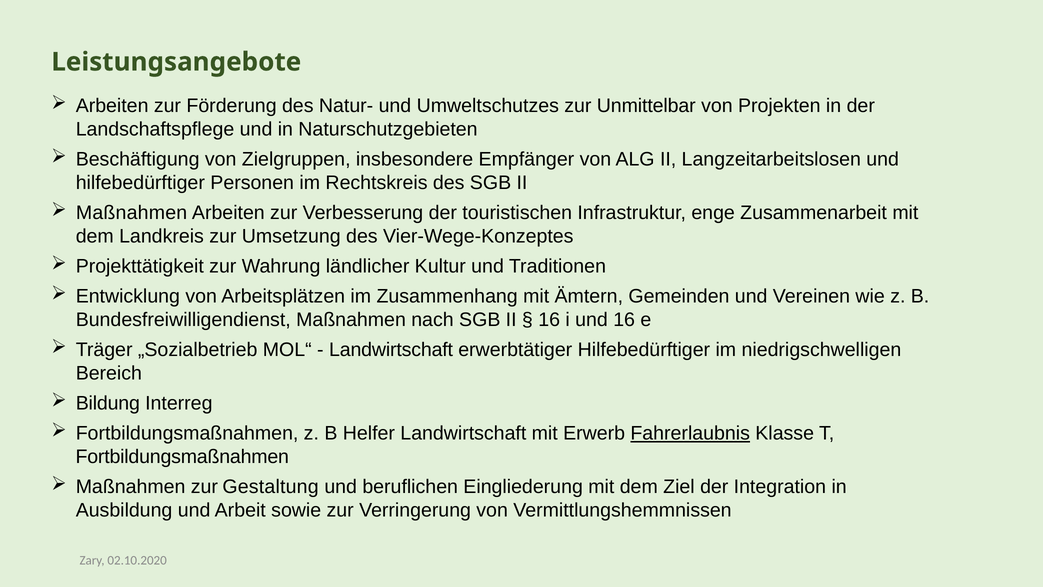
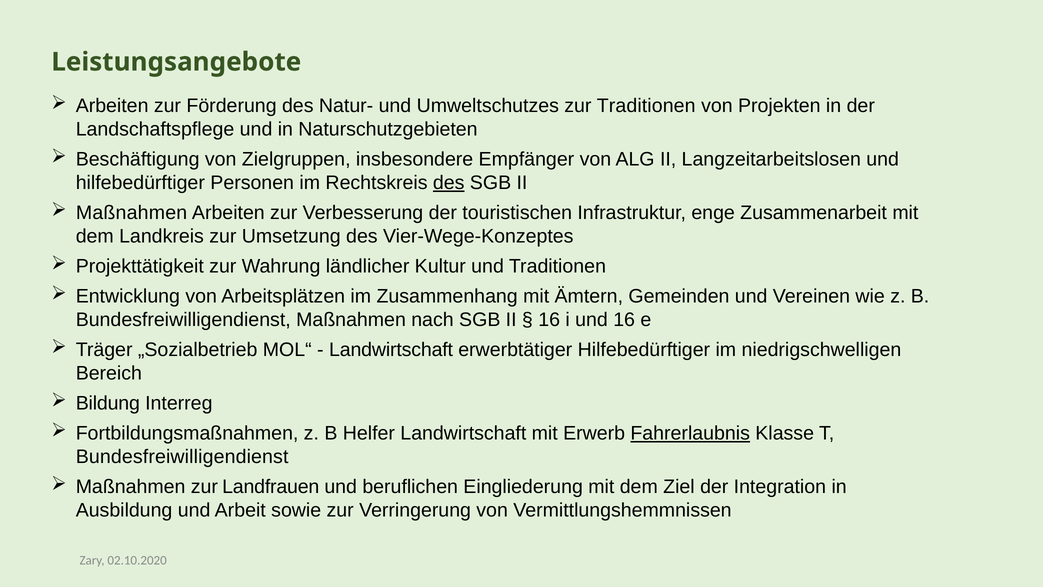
zur Unmittelbar: Unmittelbar -> Traditionen
des at (449, 183) underline: none -> present
Fortbildungsmaßnahmen at (182, 457): Fortbildungsmaßnahmen -> Bundesfreiwilligendienst
Gestaltung: Gestaltung -> Landfrauen
